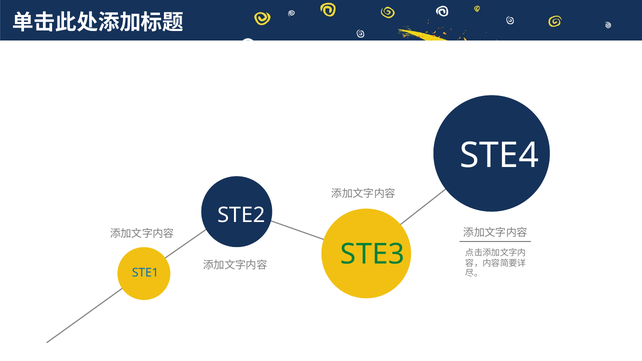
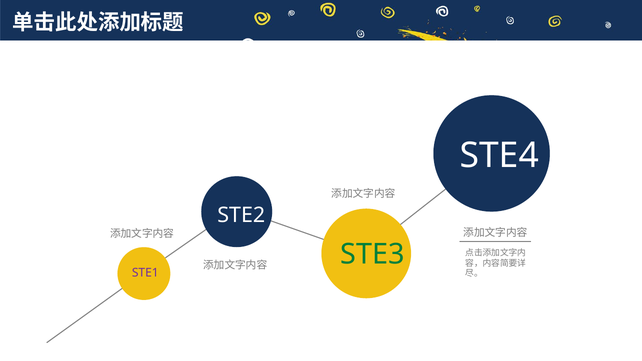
STE1 colour: blue -> purple
